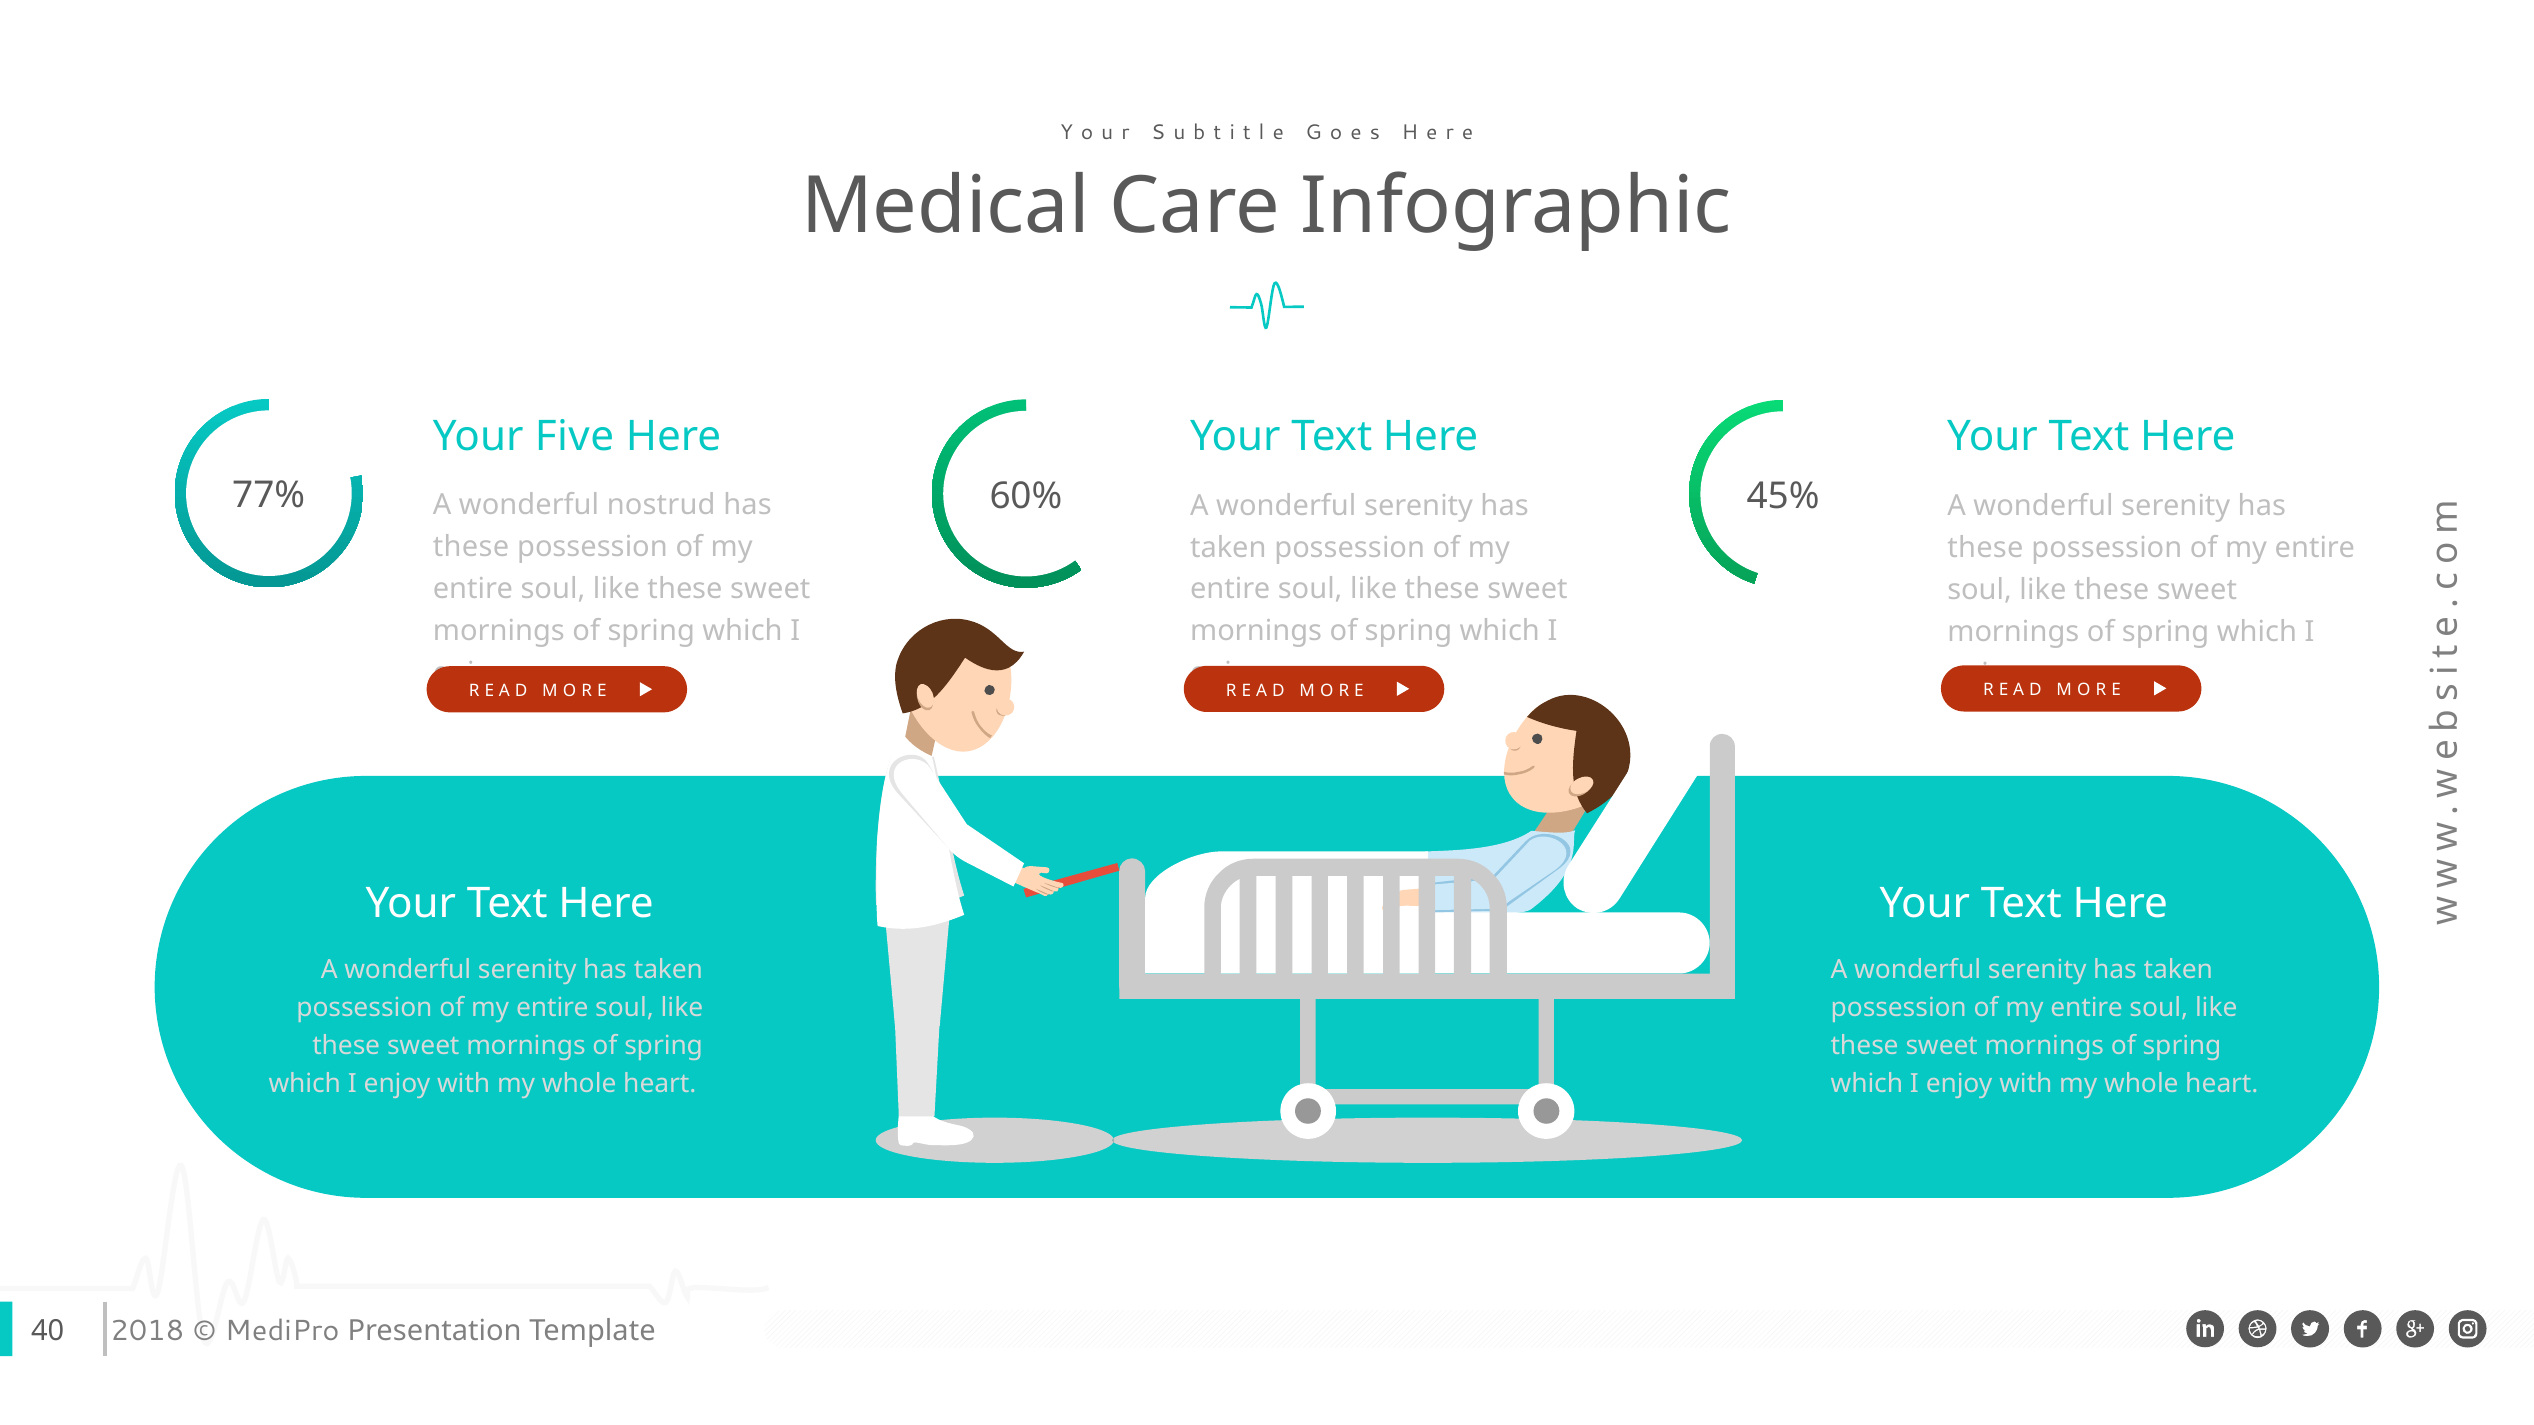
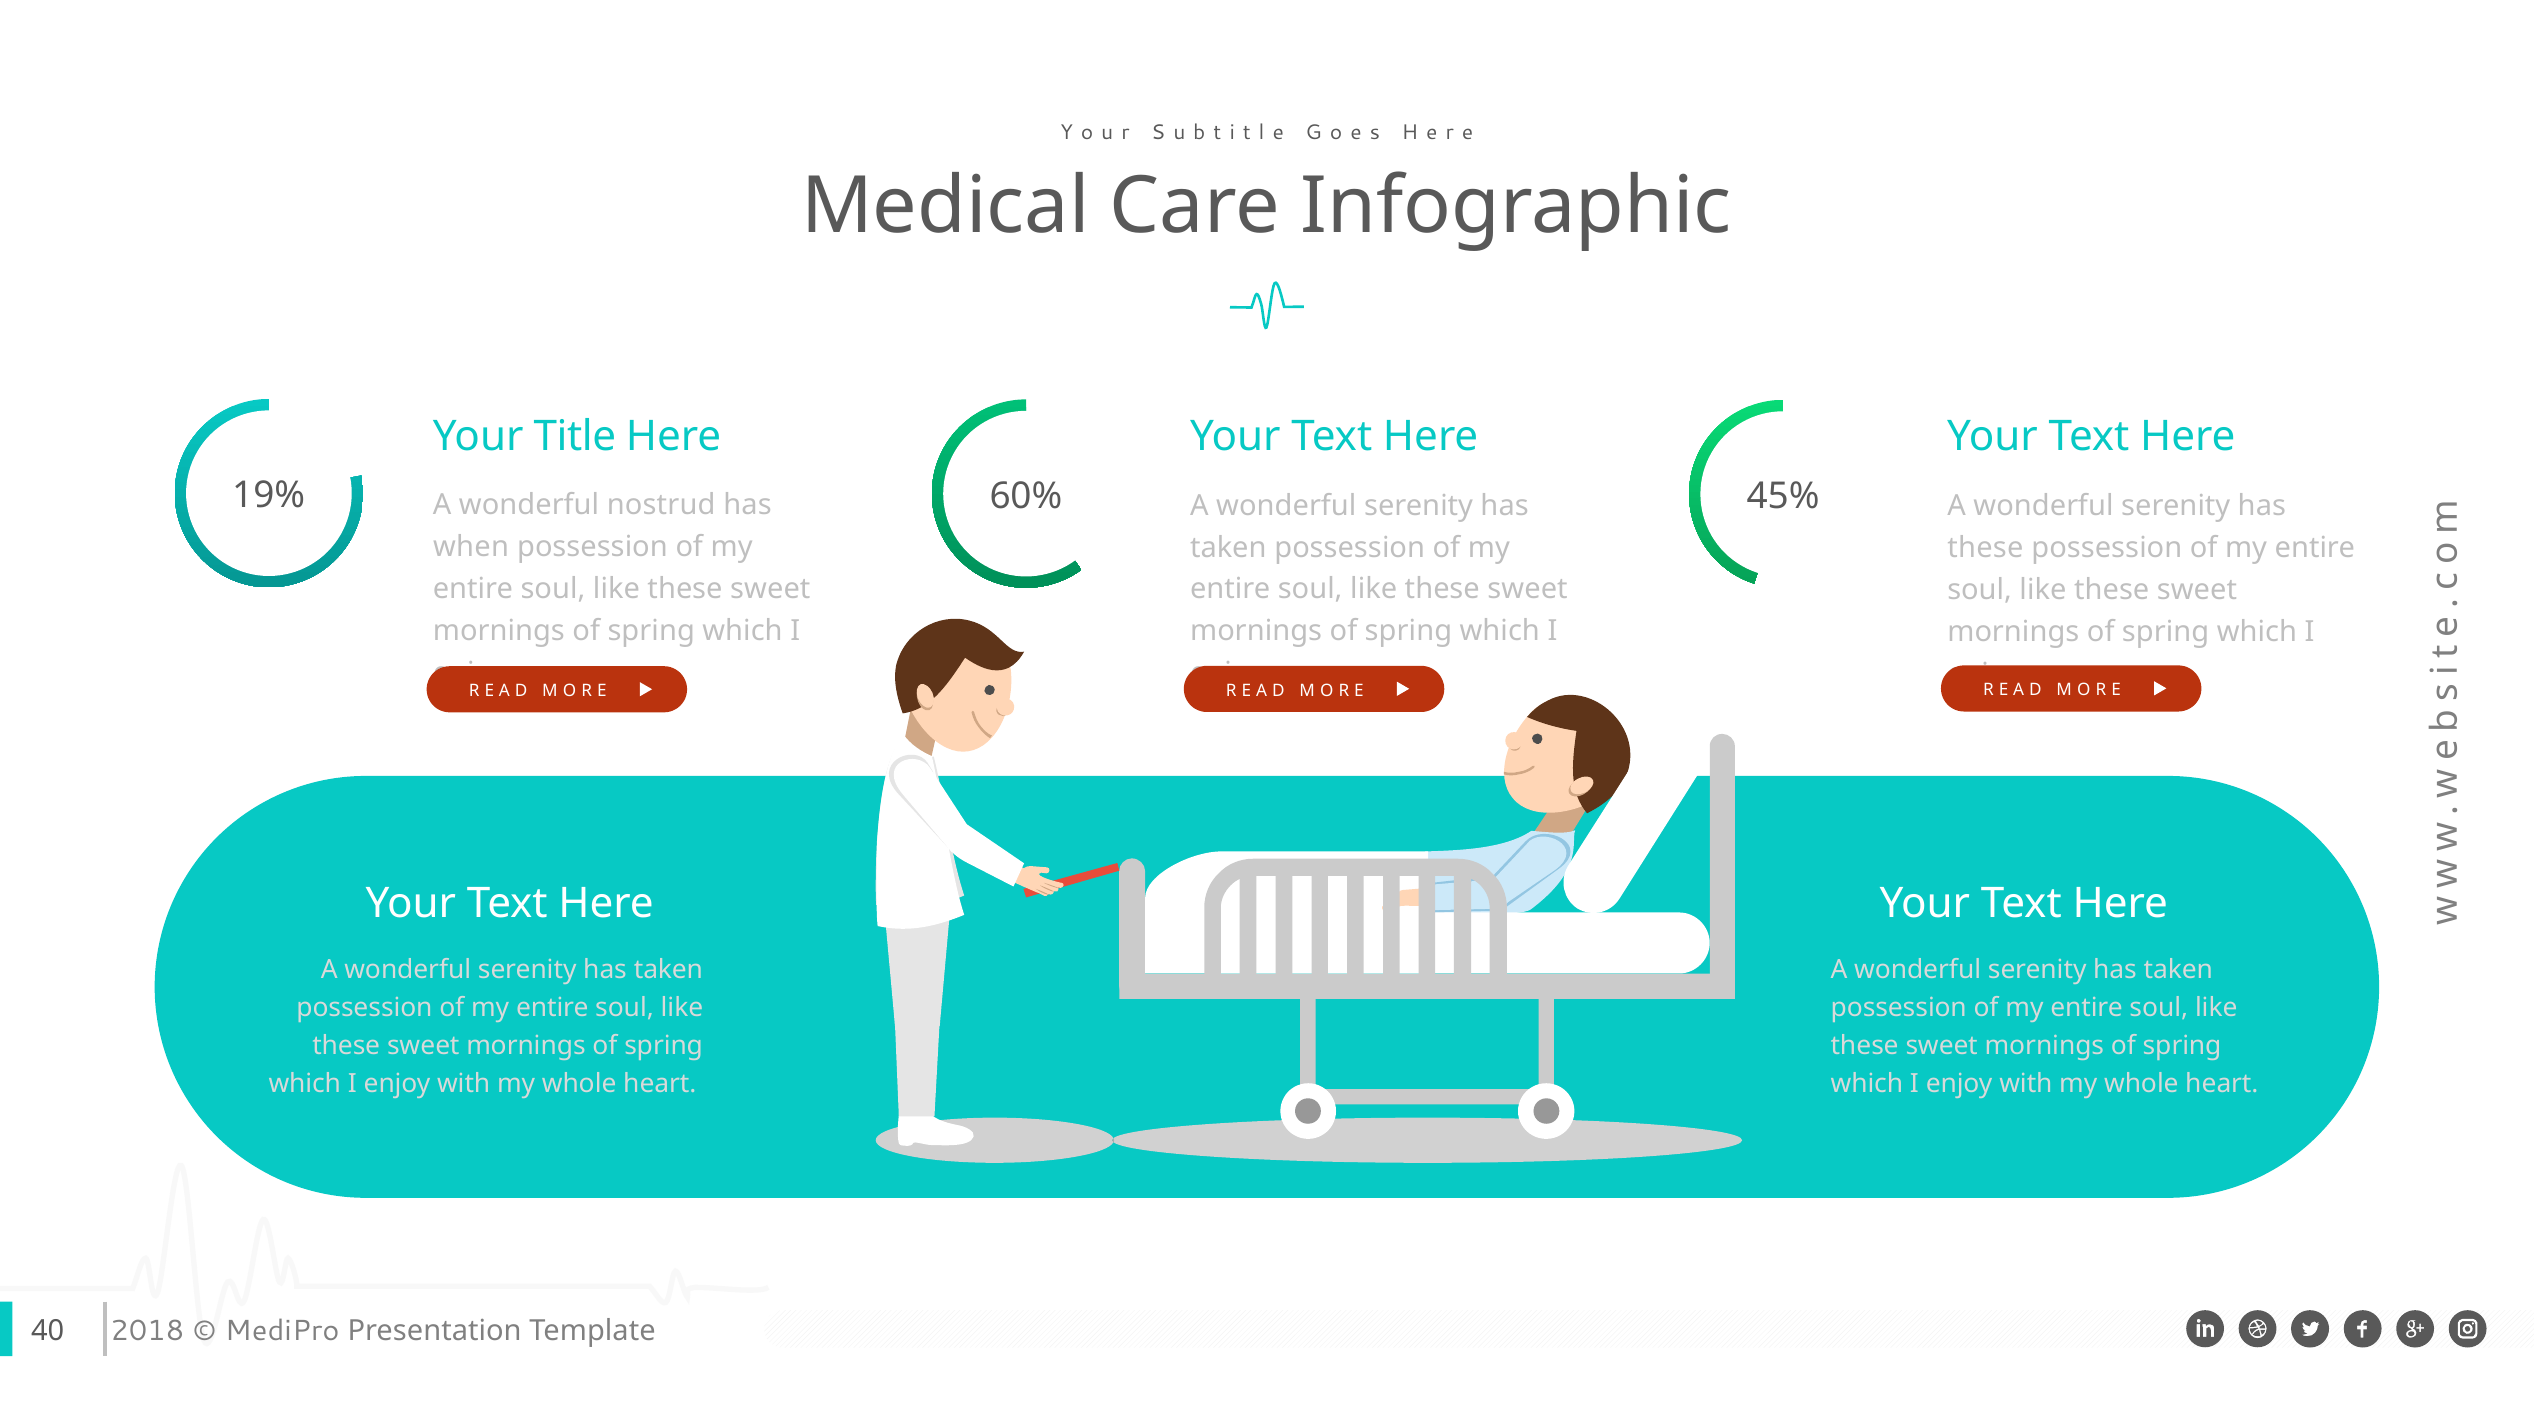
Five: Five -> Title
77%: 77% -> 19%
these at (471, 547): these -> when
